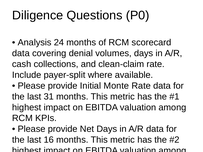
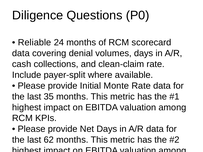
Analysis: Analysis -> Reliable
31: 31 -> 35
16: 16 -> 62
